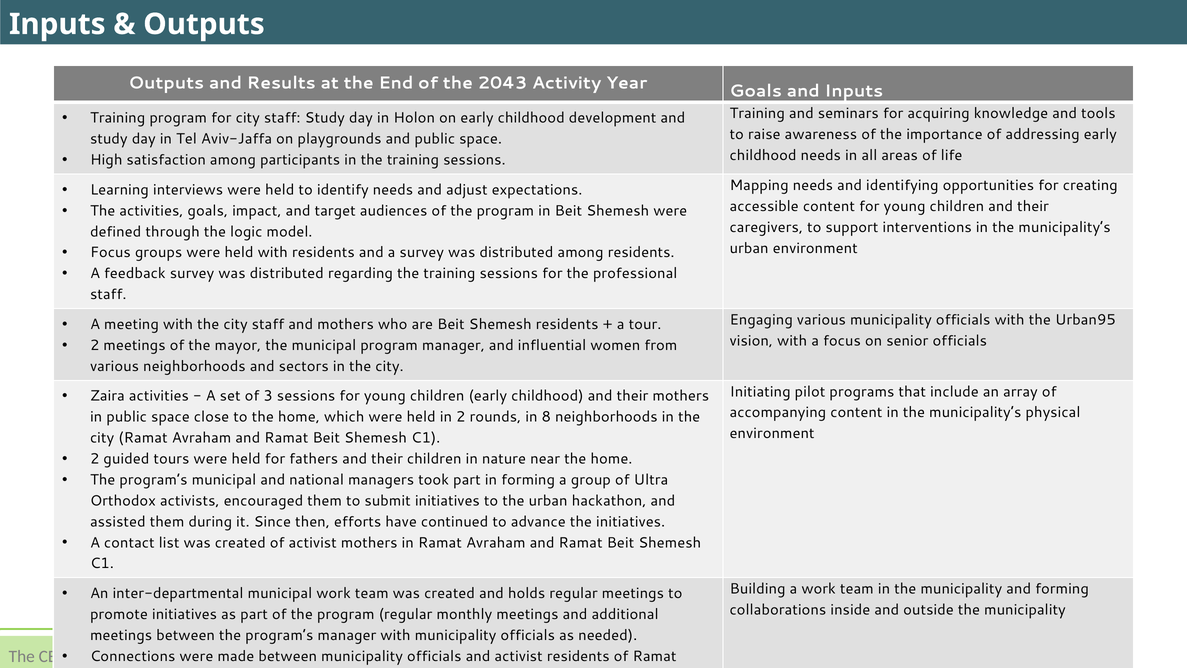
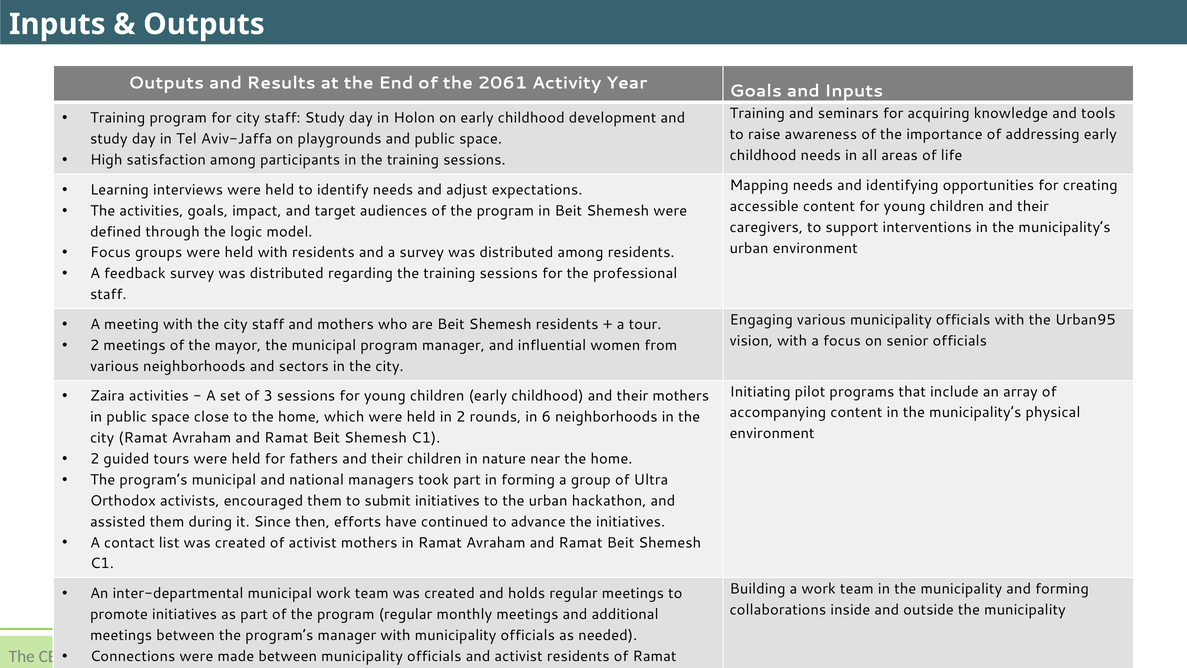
2043: 2043 -> 2061
8: 8 -> 6
